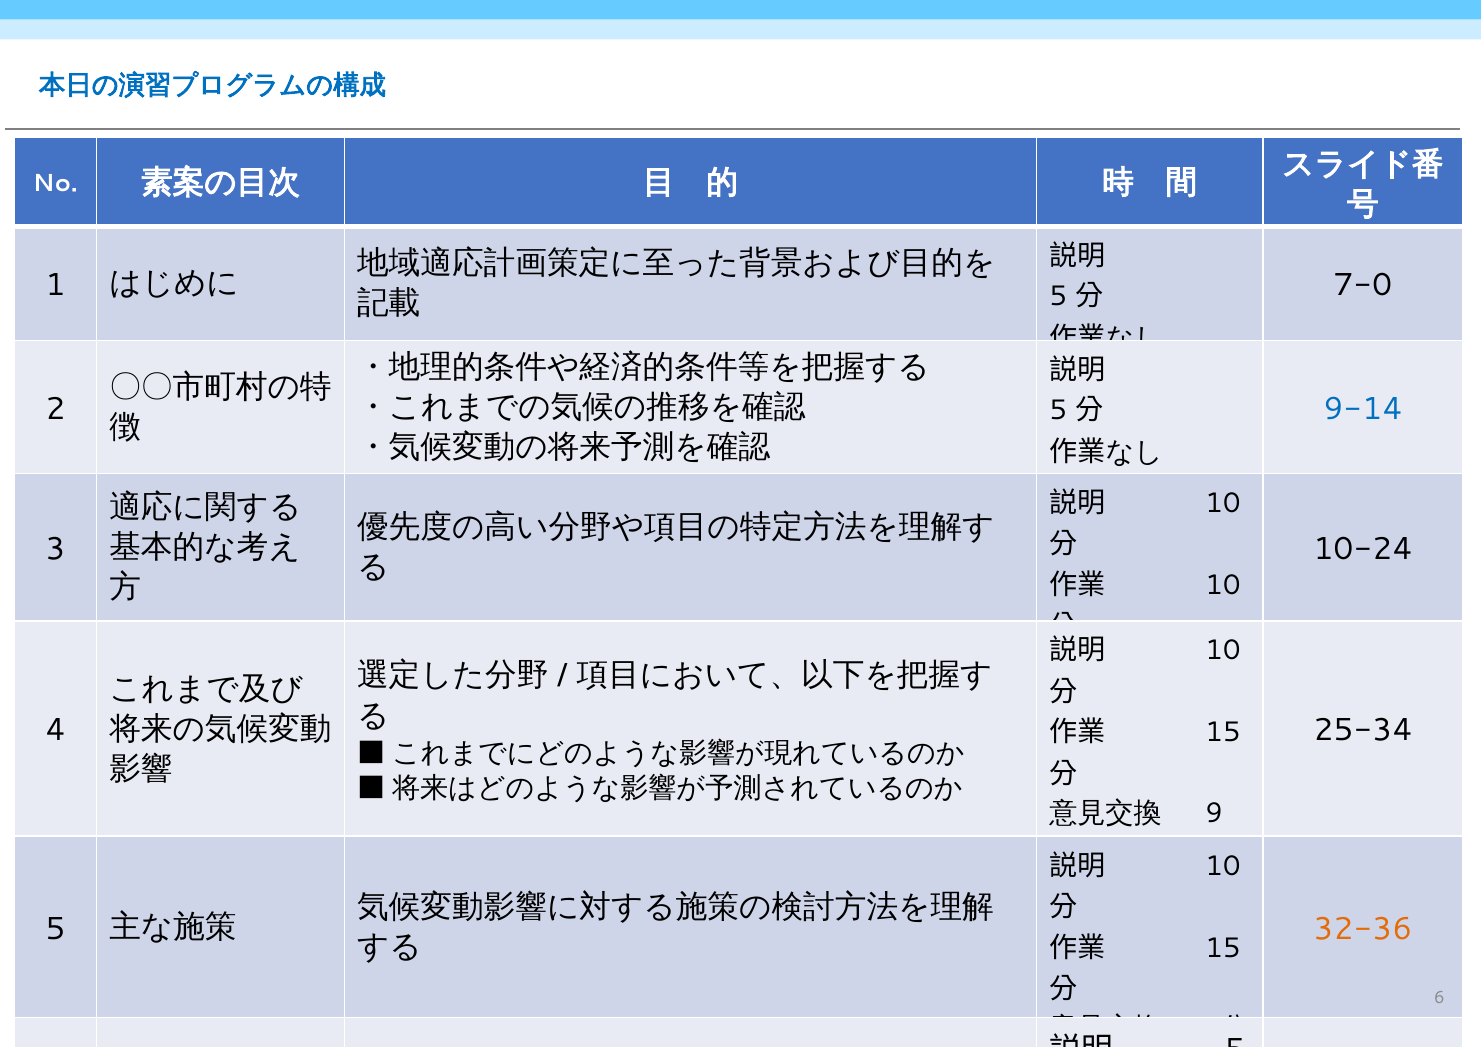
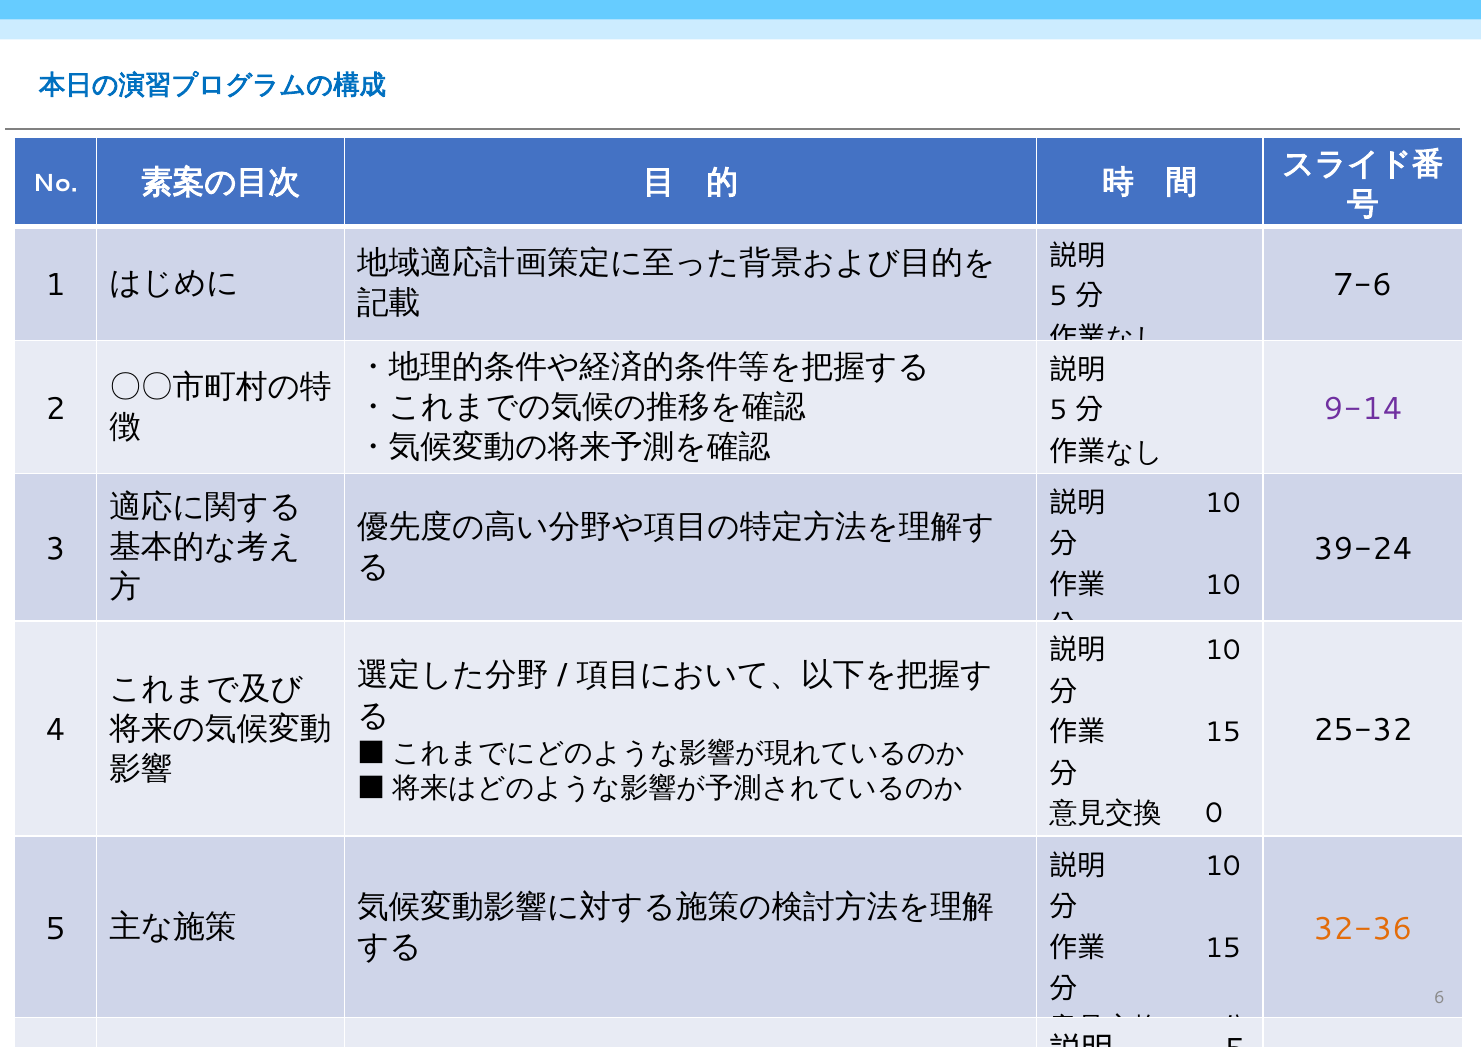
7-0: 7-0 -> 7-6
9-14 colour: blue -> purple
10-24: 10-24 -> 39-24
25-34: 25-34 -> 25-32
9: 9 -> 0
